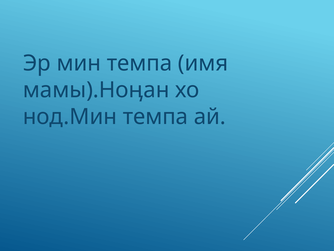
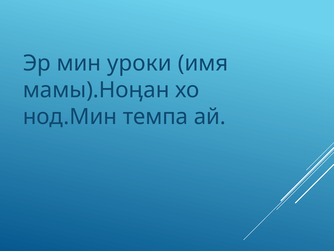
мин темпа: темпа -> уроки
